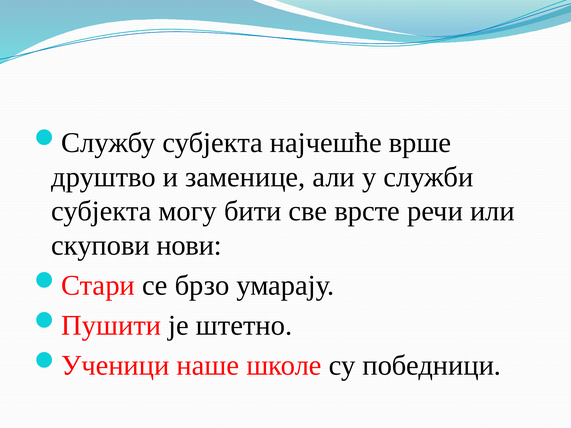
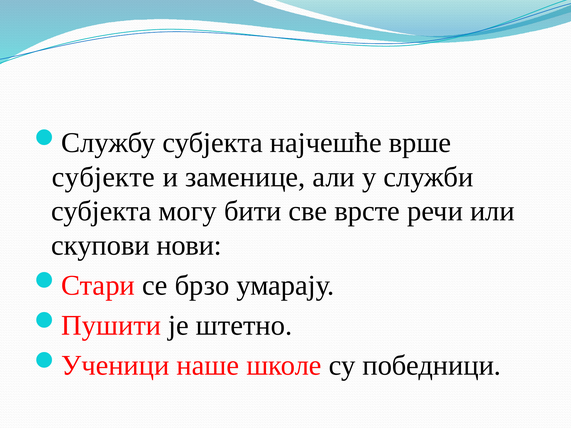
друштво: друштво -> субјекте
